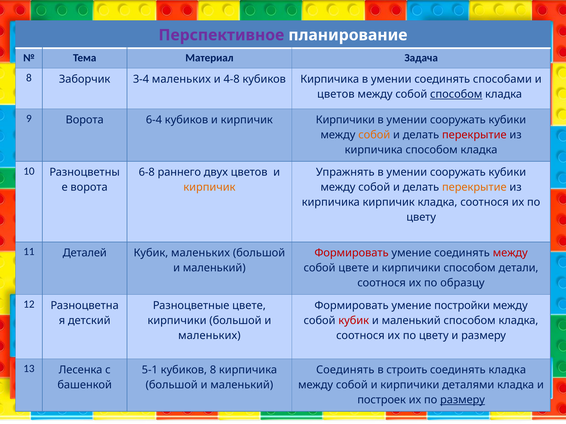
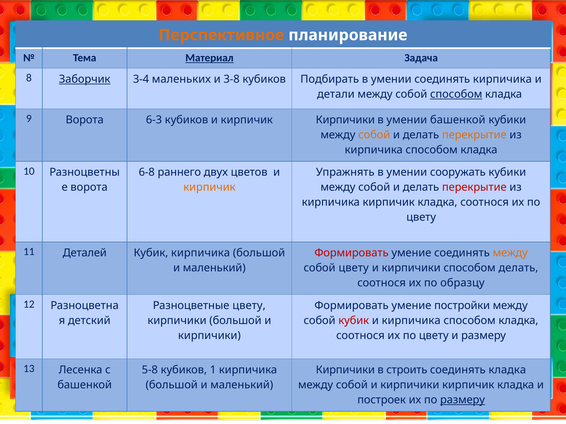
Перспективное colour: purple -> orange
Материал underline: none -> present
Заборчик underline: none -> present
4-8: 4-8 -> 3-8
кубиков Кирпичика: Кирпичика -> Подбирать
соединять способами: способами -> кирпичика
цветов at (336, 94): цветов -> детали
6-4: 6-4 -> 6-3
сооружать at (458, 120): сооружать -> башенкой
перекрытие at (474, 135) colour: red -> orange
перекрытие at (474, 188) colour: orange -> red
Кубик маленьких: маленьких -> кирпичика
между at (510, 253) colour: red -> orange
собой цвете: цвете -> цвету
способом детали: детали -> делать
Разноцветные цвете: цвете -> цвету
маленький at (411, 321): маленький -> кирпичика
маленьких at (209, 336): маленьких -> кирпичики
5-1: 5-1 -> 5-8
кубиков 8: 8 -> 1
Соединять at (345, 370): Соединять -> Кирпичики
кирпичики деталями: деталями -> кирпичик
